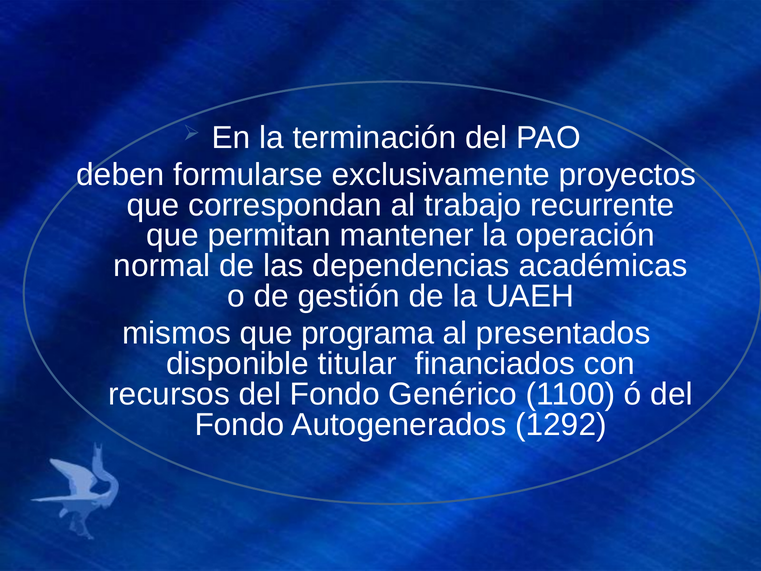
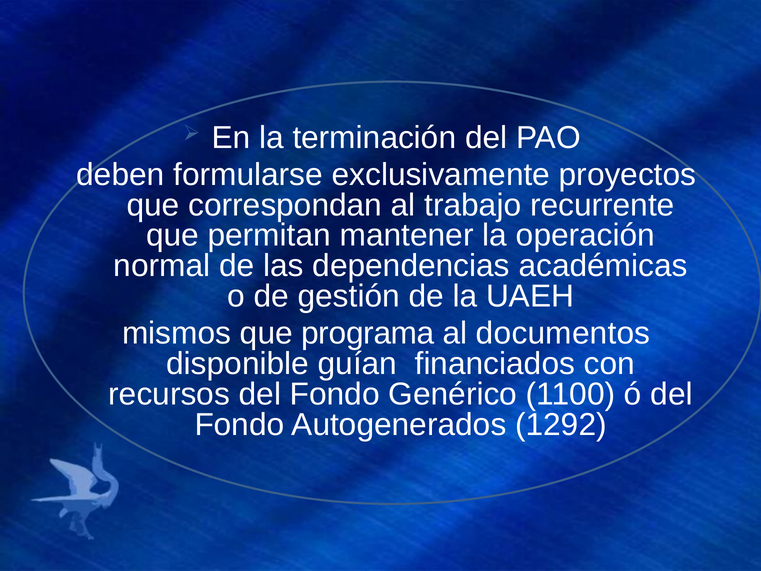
presentados: presentados -> documentos
titular: titular -> guían
